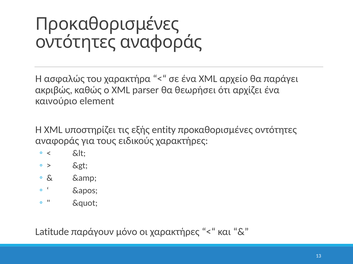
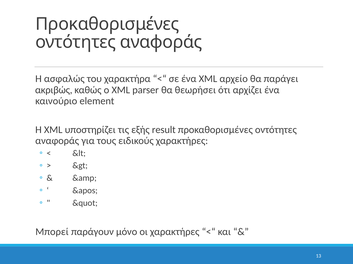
entity: entity -> result
Latitude: Latitude -> Μπορεί
